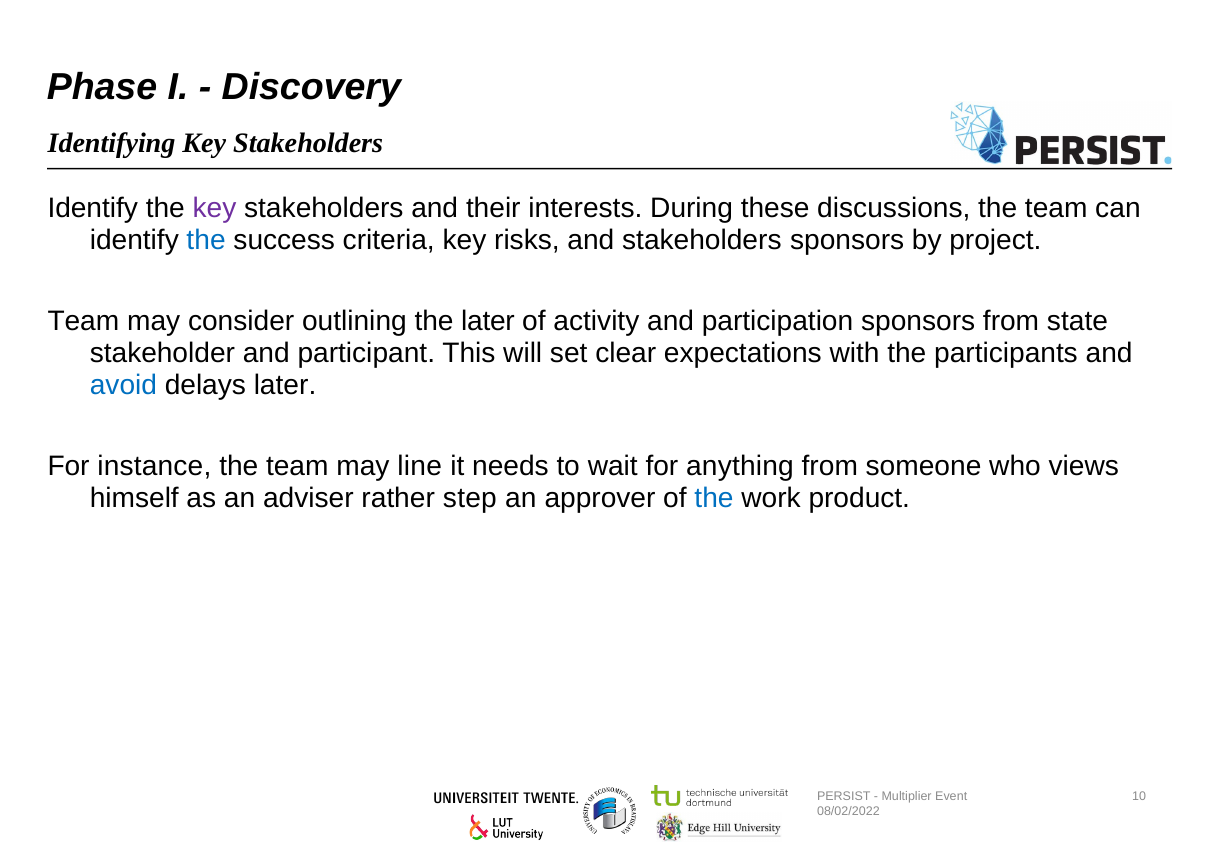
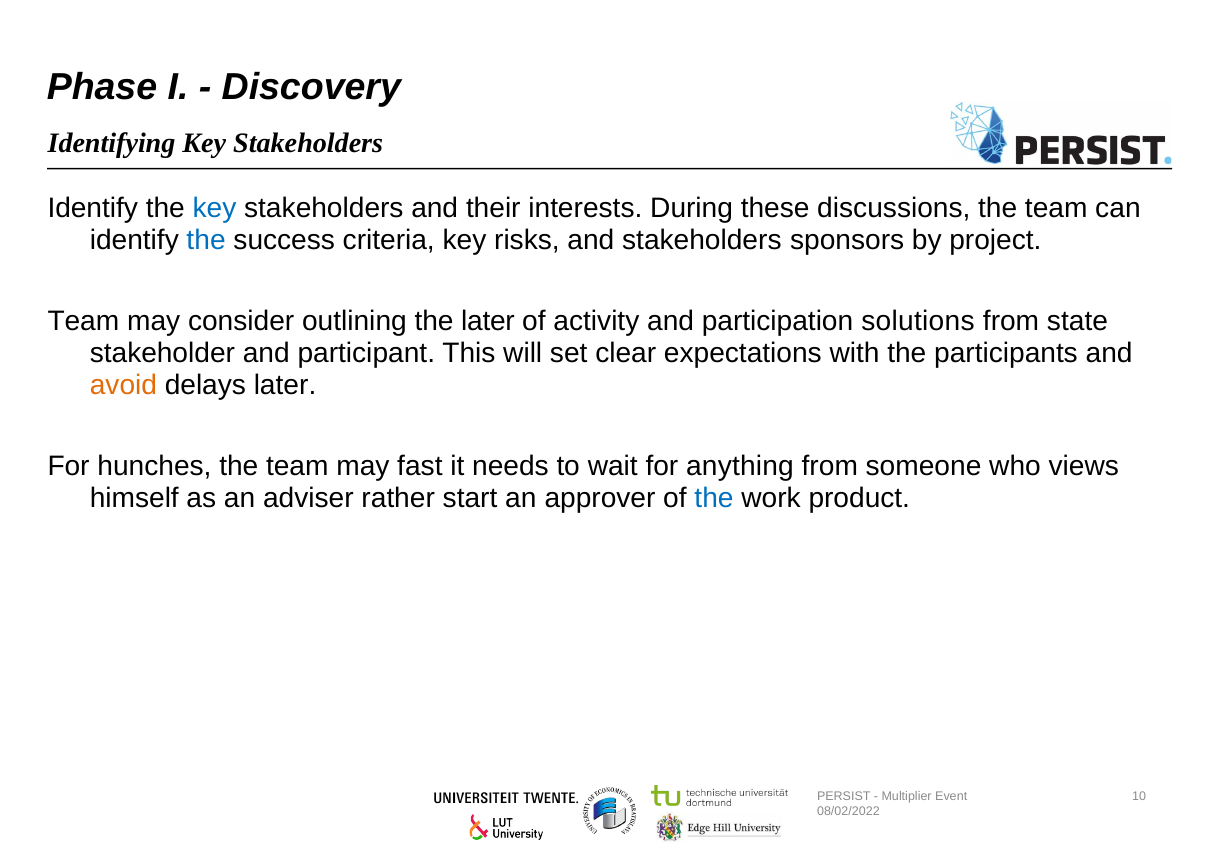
key at (215, 208) colour: purple -> blue
participation sponsors: sponsors -> solutions
avoid colour: blue -> orange
instance: instance -> hunches
line: line -> fast
step: step -> start
